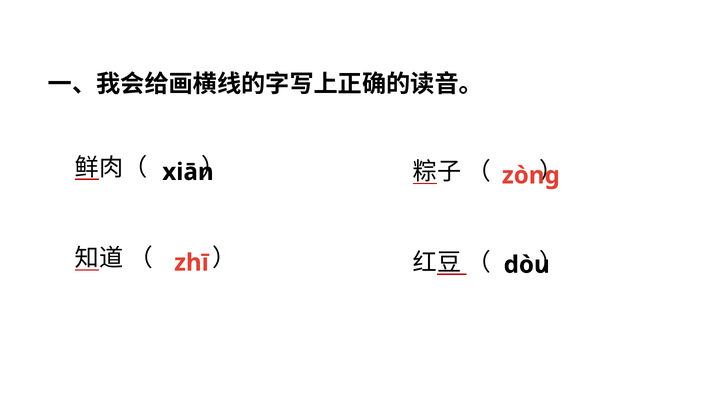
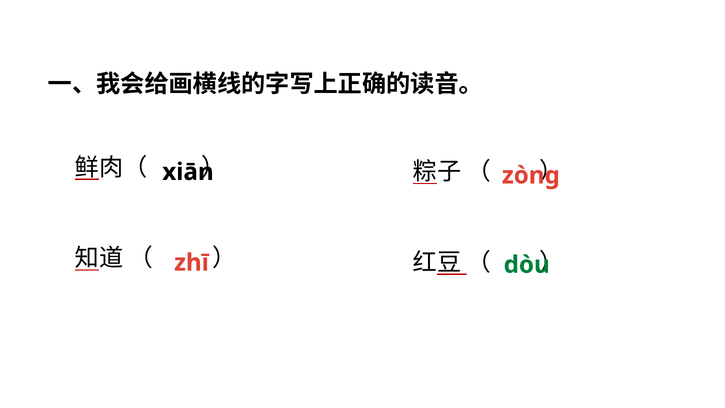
dòu colour: black -> green
